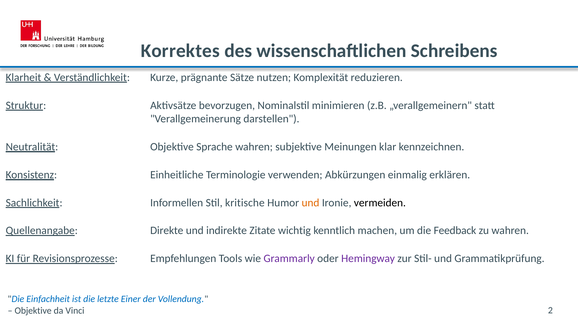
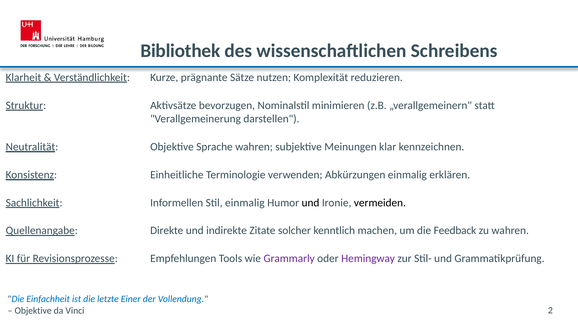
Korrektes: Korrektes -> Bibliothek
Stil kritische: kritische -> einmalig
und at (311, 203) colour: orange -> black
wichtig: wichtig -> solcher
